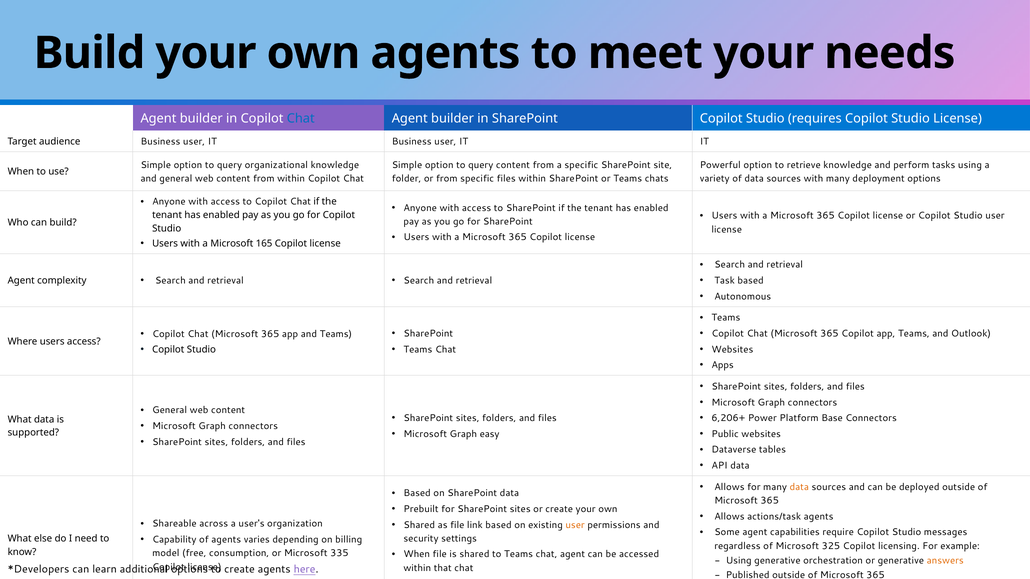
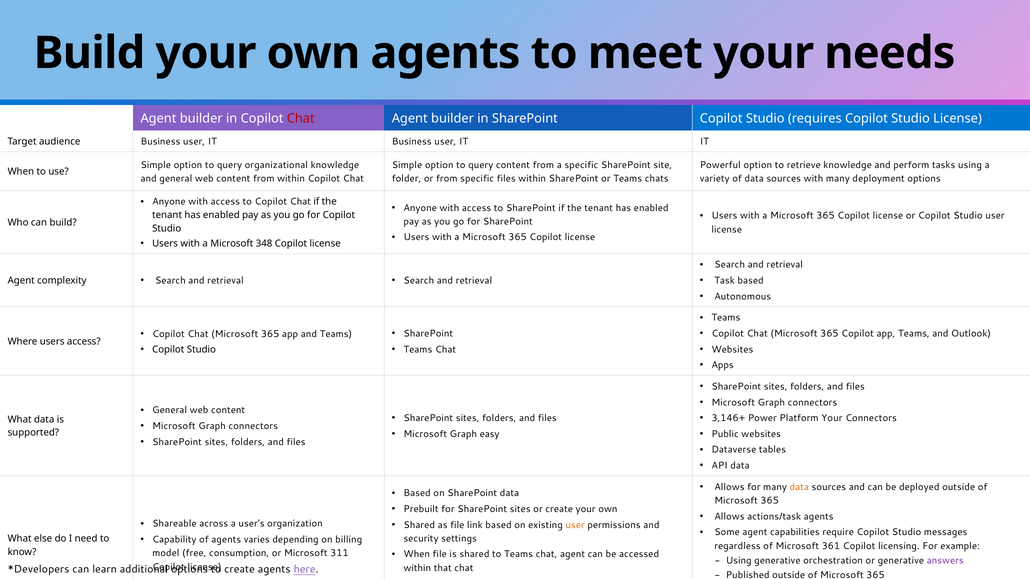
Chat at (301, 119) colour: blue -> red
165: 165 -> 348
6,206+: 6,206+ -> 3,146+
Platform Base: Base -> Your
325: 325 -> 361
335: 335 -> 311
answers colour: orange -> purple
